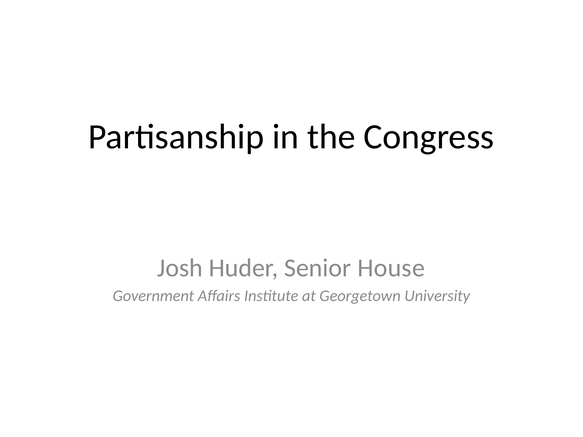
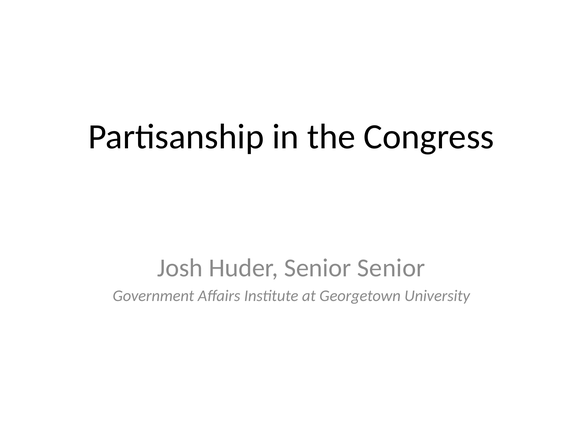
Senior House: House -> Senior
